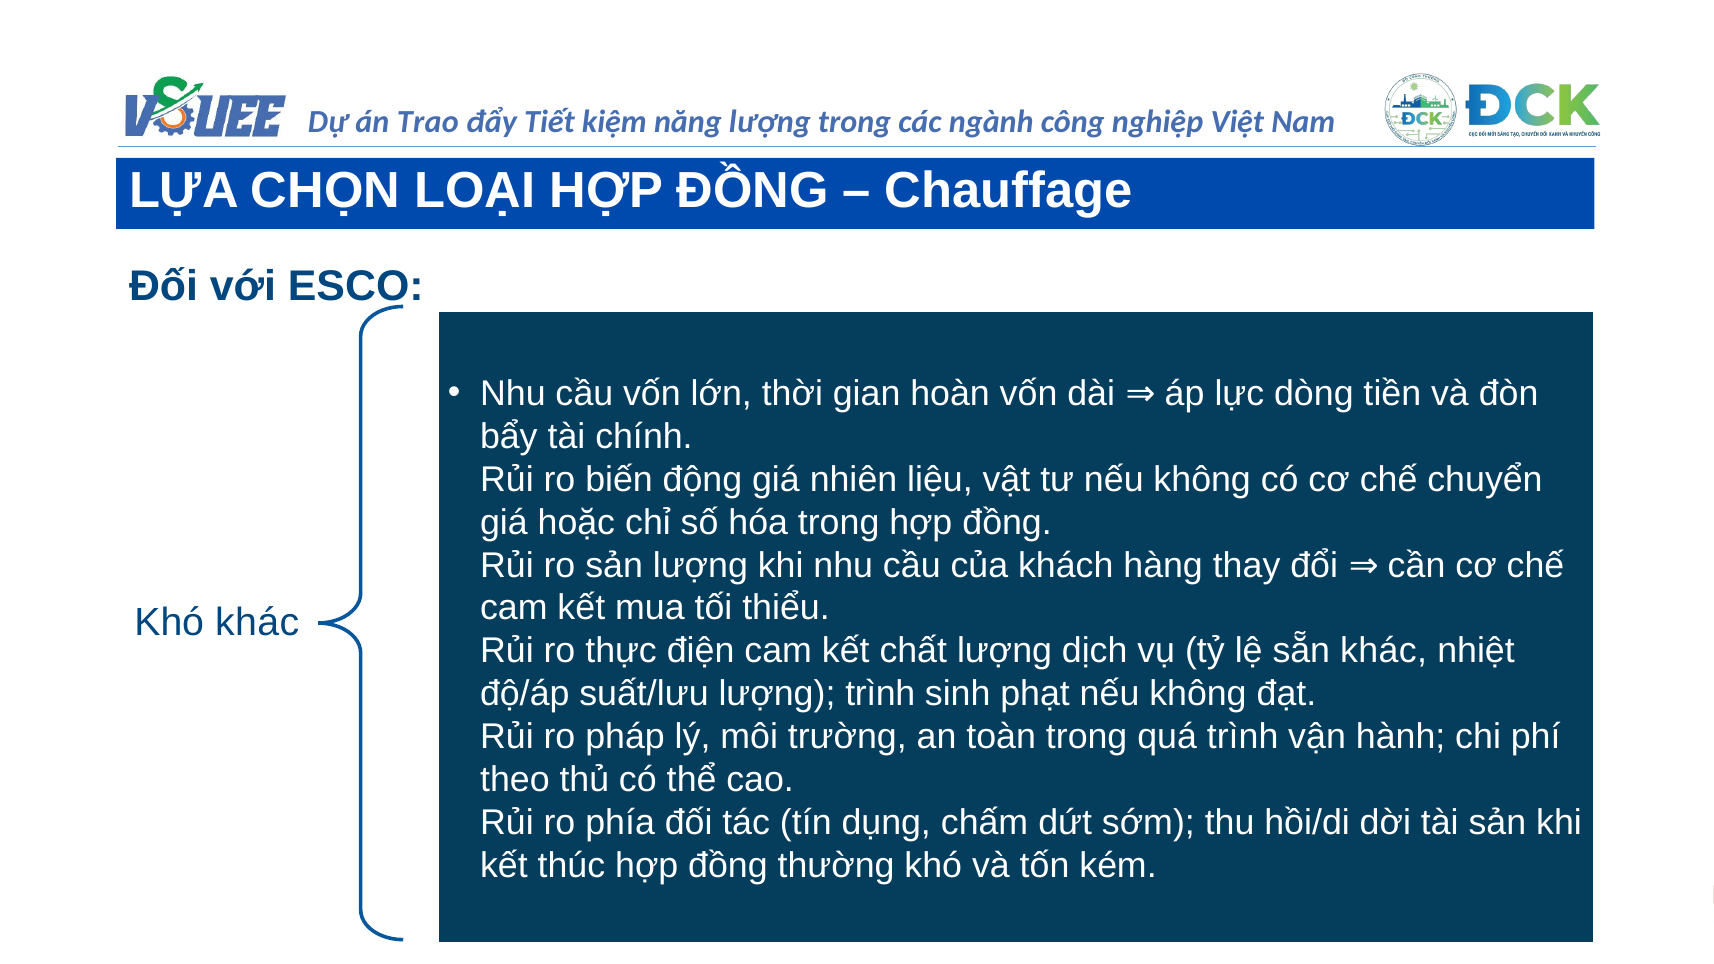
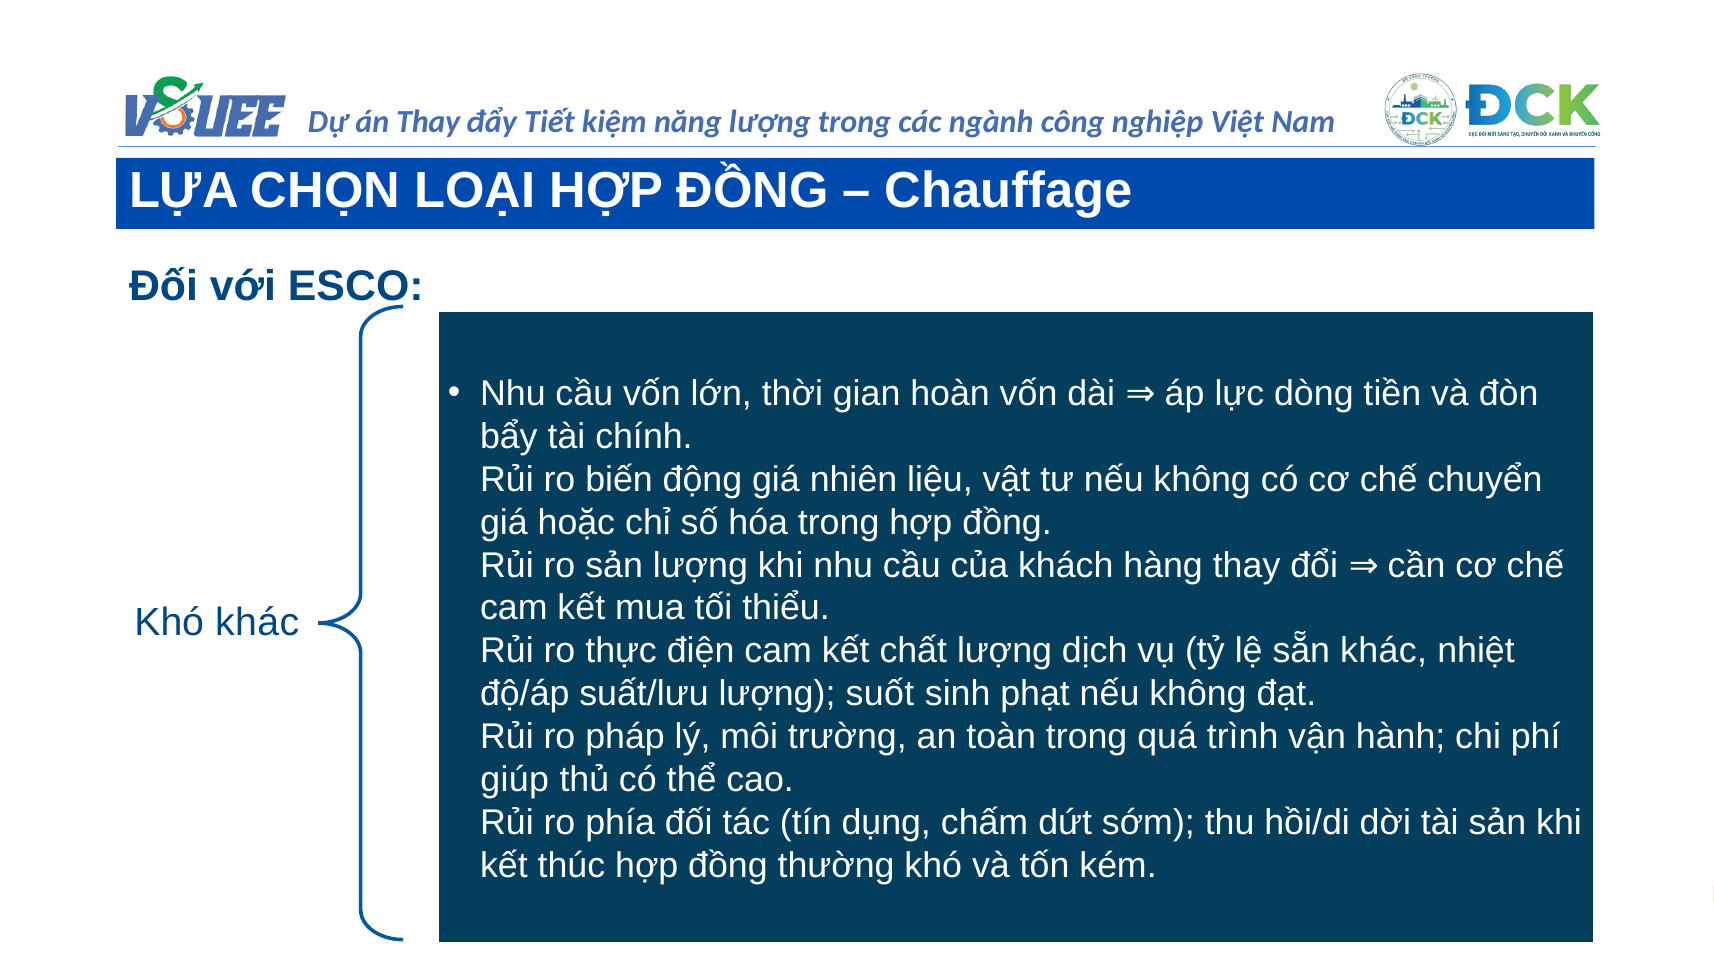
Trao at (428, 122): Trao -> Thay
lượng trình: trình -> suốt
theo: theo -> giúp
